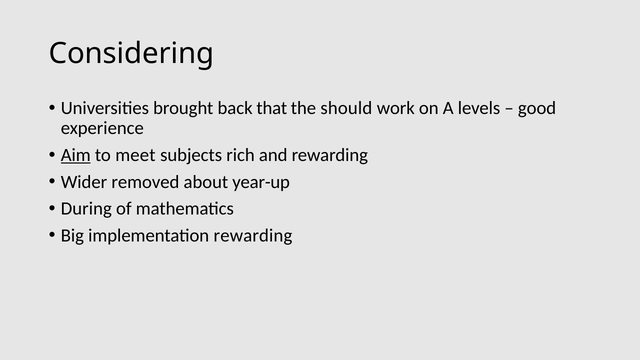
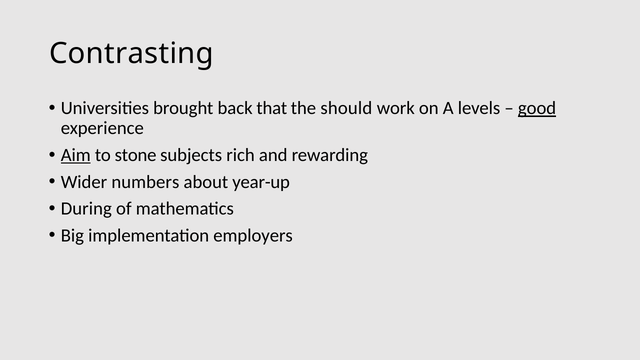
Considering: Considering -> Contrasting
good underline: none -> present
meet: meet -> stone
removed: removed -> numbers
implementation rewarding: rewarding -> employers
